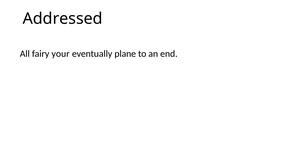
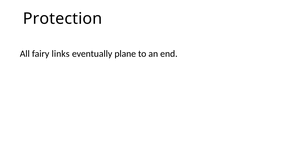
Addressed: Addressed -> Protection
your: your -> links
